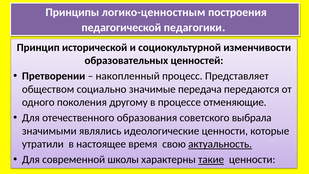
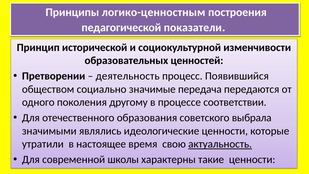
педагогики: педагогики -> показатели
накопленный: накопленный -> деятельность
Представляет: Представляет -> Появившийся
отменяющие: отменяющие -> соответствии
такие underline: present -> none
